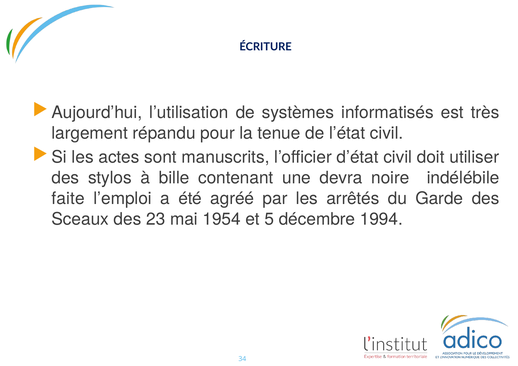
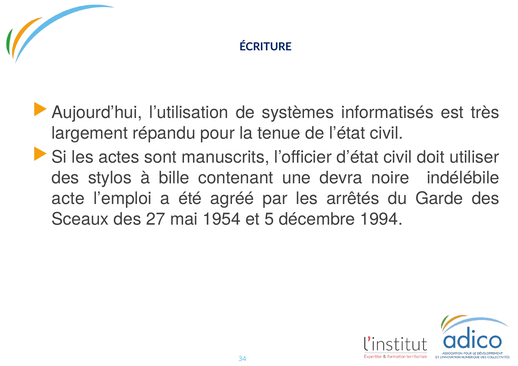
faite: faite -> acte
23: 23 -> 27
